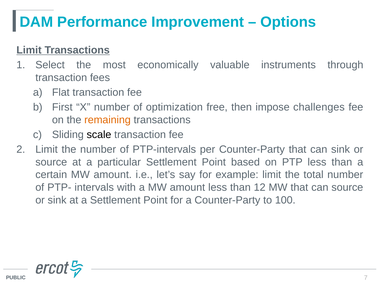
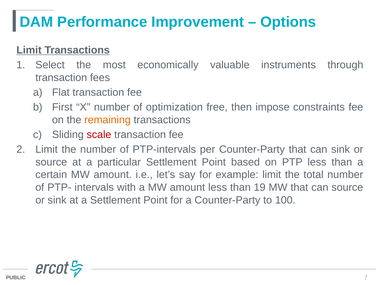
challenges: challenges -> constraints
scale colour: black -> red
12: 12 -> 19
